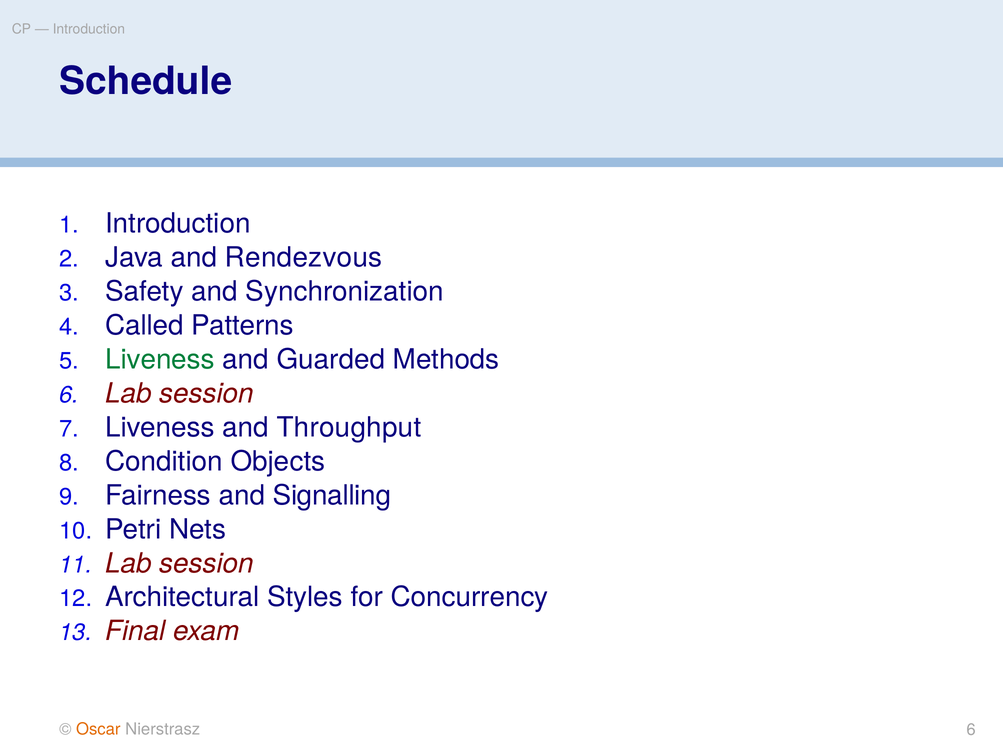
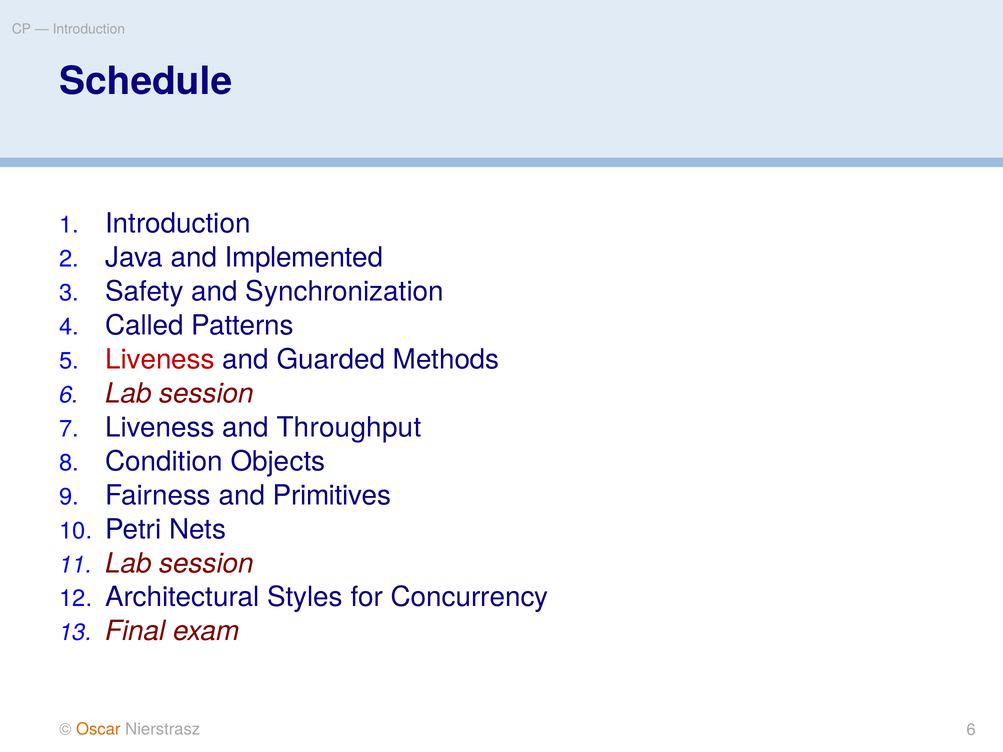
Rendezvous: Rendezvous -> Implemented
Liveness at (160, 360) colour: green -> red
Signalling: Signalling -> Primitives
